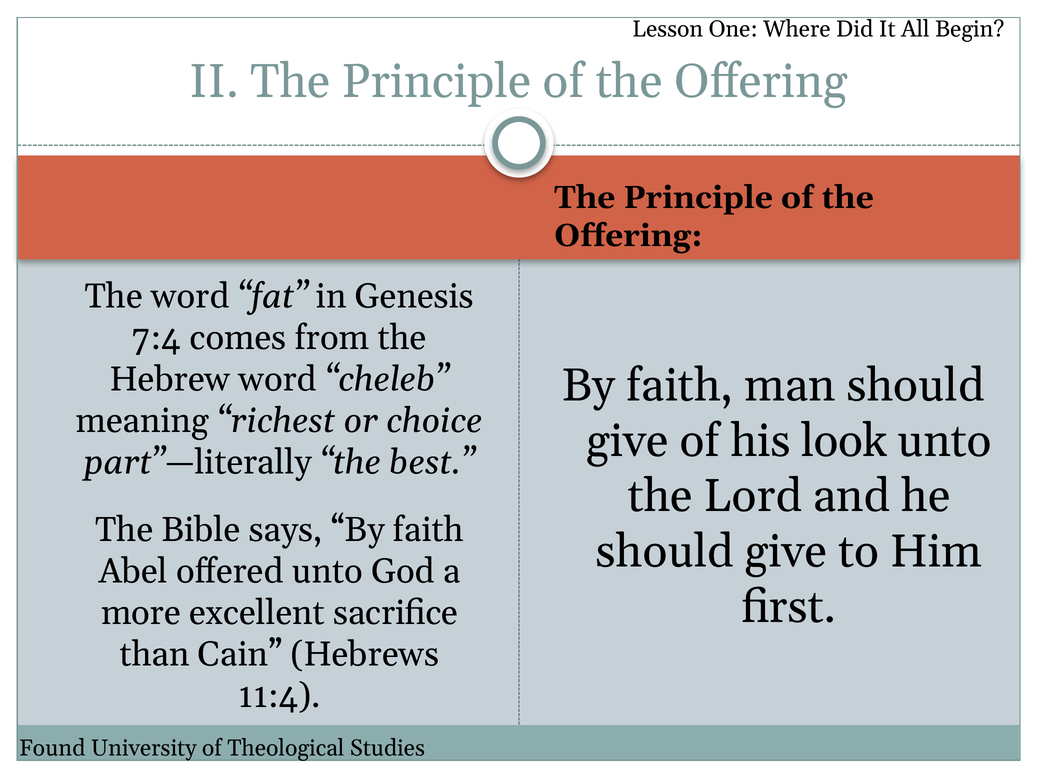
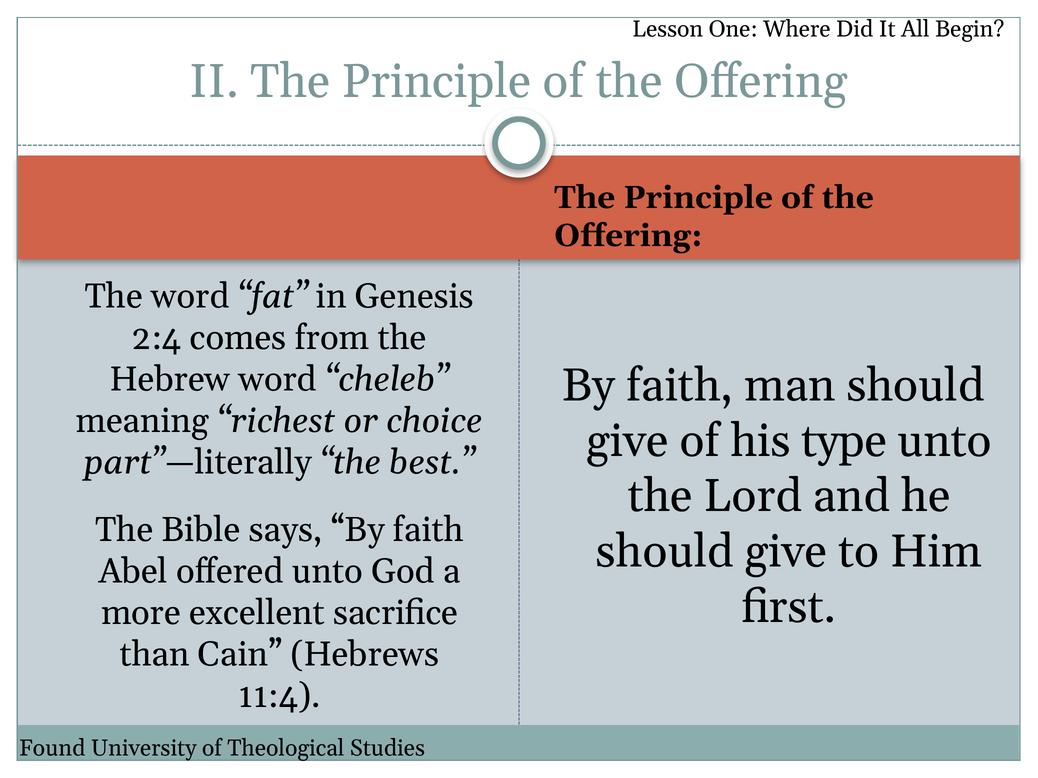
7:4: 7:4 -> 2:4
look: look -> type
